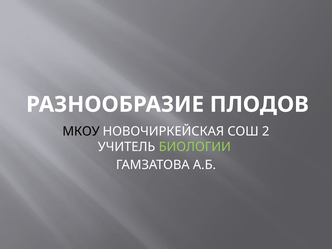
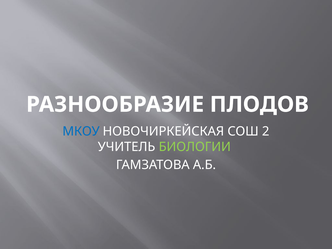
МКОУ colour: black -> blue
